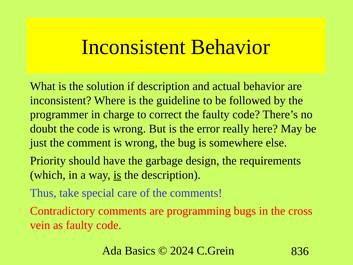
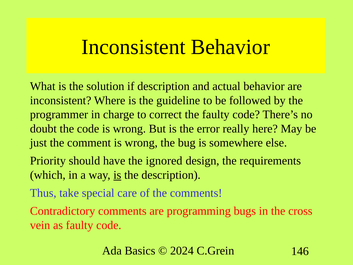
garbage: garbage -> ignored
836: 836 -> 146
